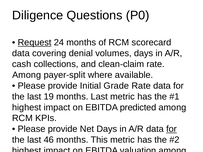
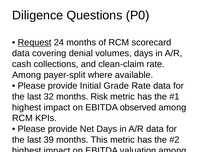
19: 19 -> 32
months Last: Last -> Risk
predicted: predicted -> observed
for at (172, 129) underline: present -> none
46: 46 -> 39
